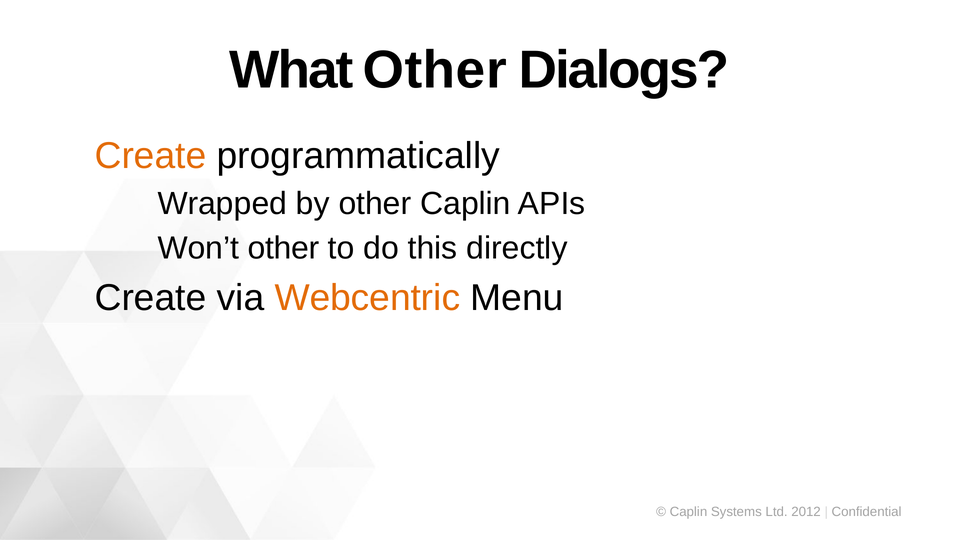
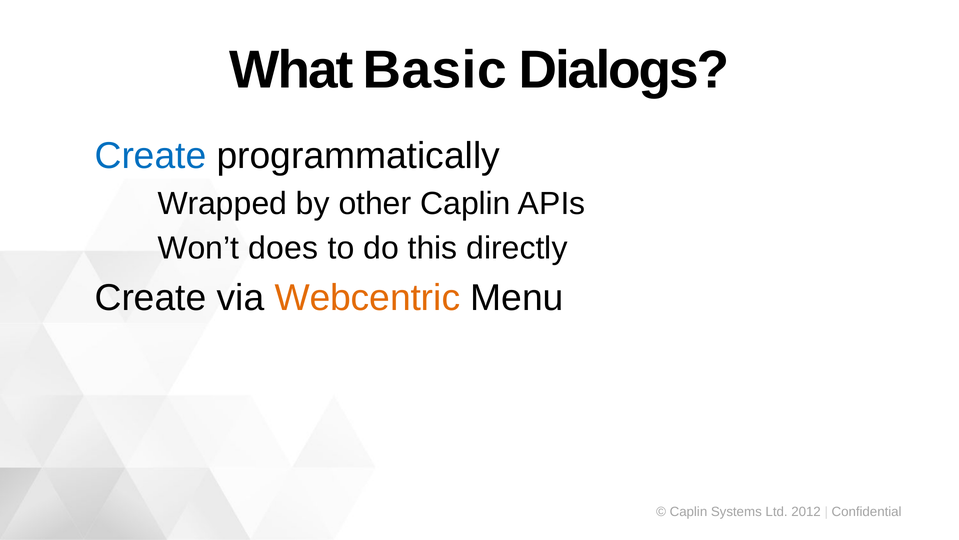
What Other: Other -> Basic
Create at (151, 156) colour: orange -> blue
other at (284, 248): other -> does
